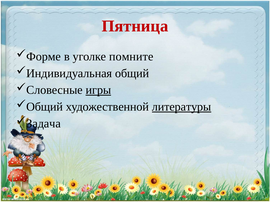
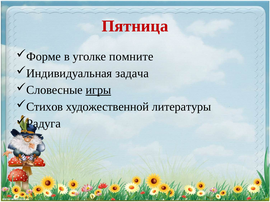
Индивидуальная общий: общий -> задача
Общий at (45, 107): Общий -> Стихов
литературы underline: present -> none
Задача: Задача -> Радуга
